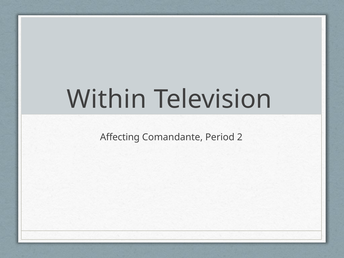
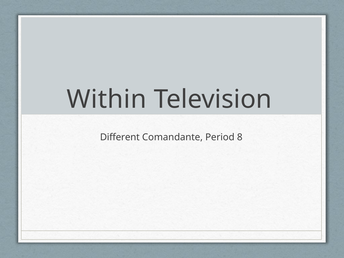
Affecting: Affecting -> Different
2: 2 -> 8
